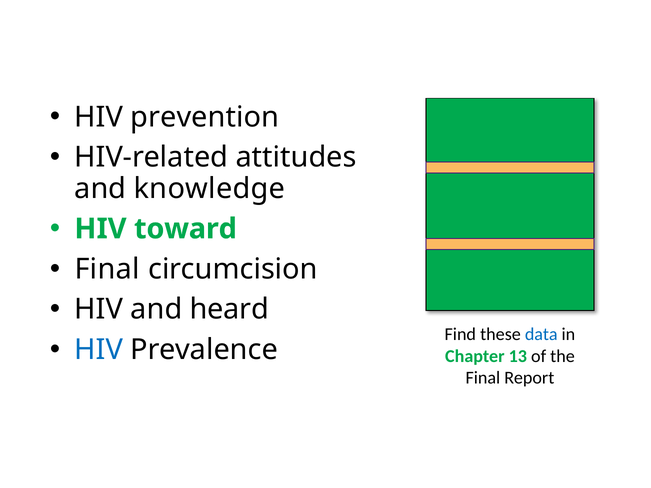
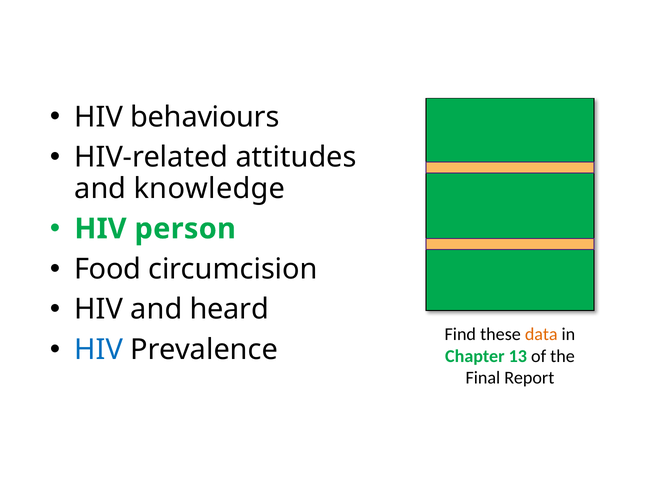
prevention: prevention -> behaviours
toward: toward -> person
Final at (107, 269): Final -> Food
data colour: blue -> orange
